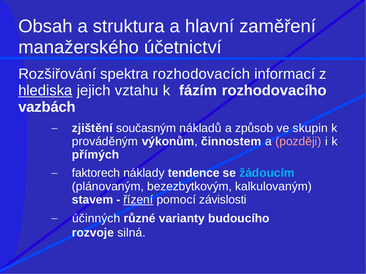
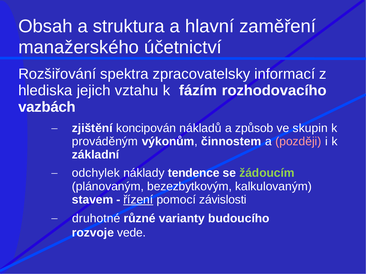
rozhodovacích: rozhodovacích -> zpracovatelsky
hlediska underline: present -> none
současným: současným -> koncipován
přímých: přímých -> základní
faktorech: faktorech -> odchylek
žádoucím colour: light blue -> light green
účinných: účinných -> druhotné
silná: silná -> vede
